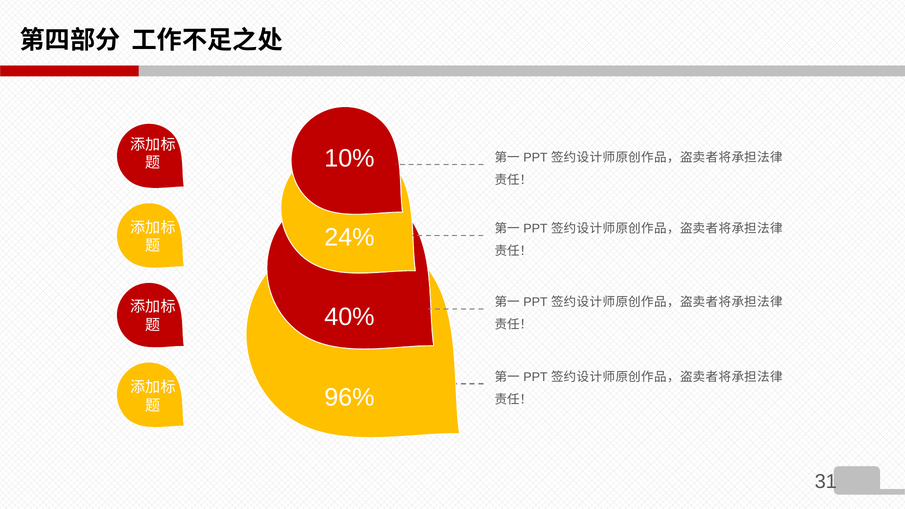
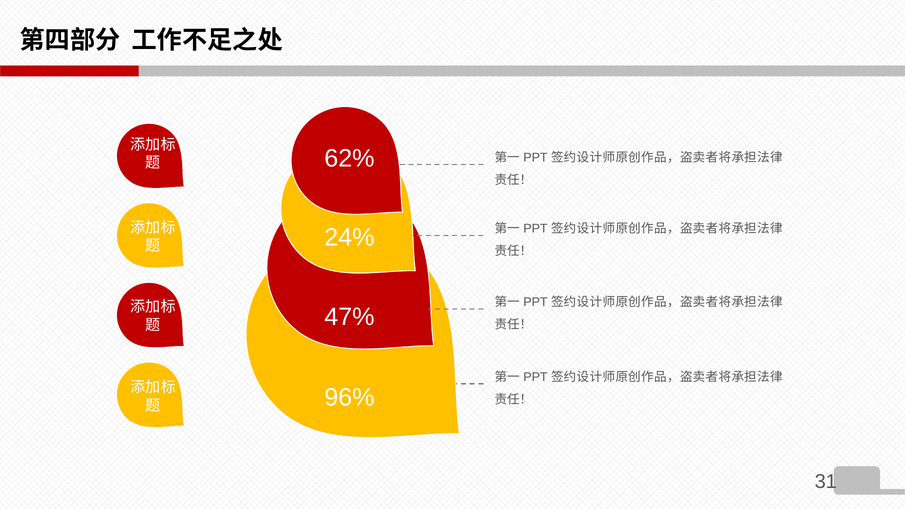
10%: 10% -> 62%
40%: 40% -> 47%
